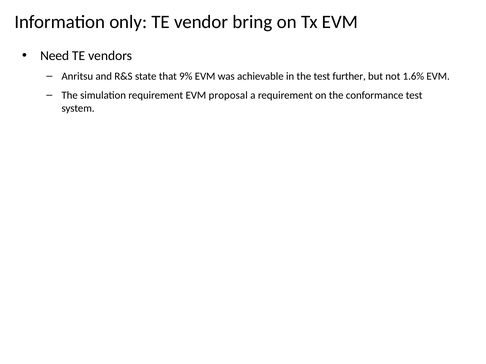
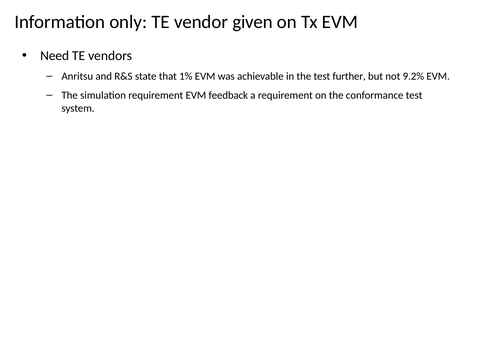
bring: bring -> given
9%: 9% -> 1%
1.6%: 1.6% -> 9.2%
proposal: proposal -> feedback
